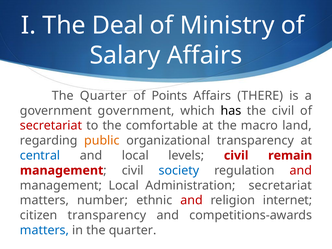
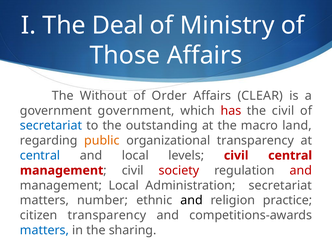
Salary: Salary -> Those
Quarter at (103, 96): Quarter -> Without
Points: Points -> Order
THERE: THERE -> CLEAR
has colour: black -> red
secretariat at (51, 126) colour: red -> blue
comfortable: comfortable -> outstanding
civil remain: remain -> central
society colour: blue -> red
and at (191, 200) colour: red -> black
internet: internet -> practice
in the quarter: quarter -> sharing
